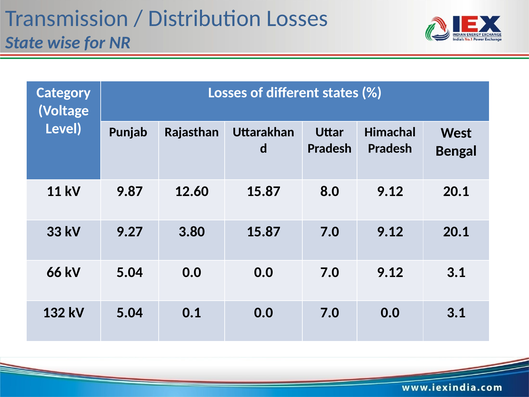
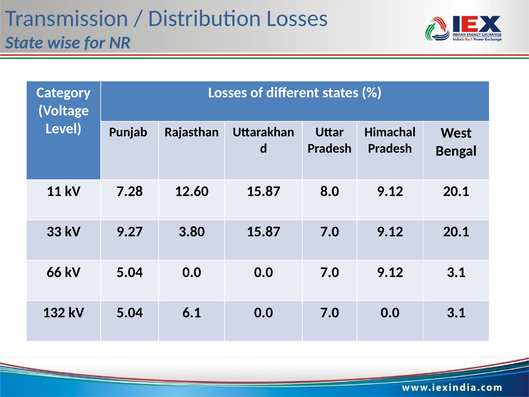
9.87: 9.87 -> 7.28
0.1: 0.1 -> 6.1
